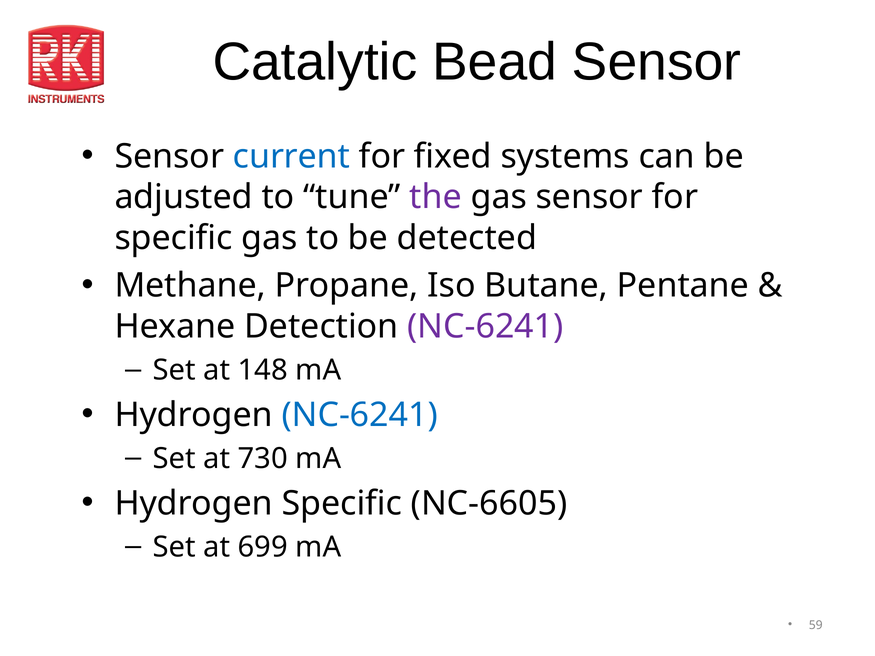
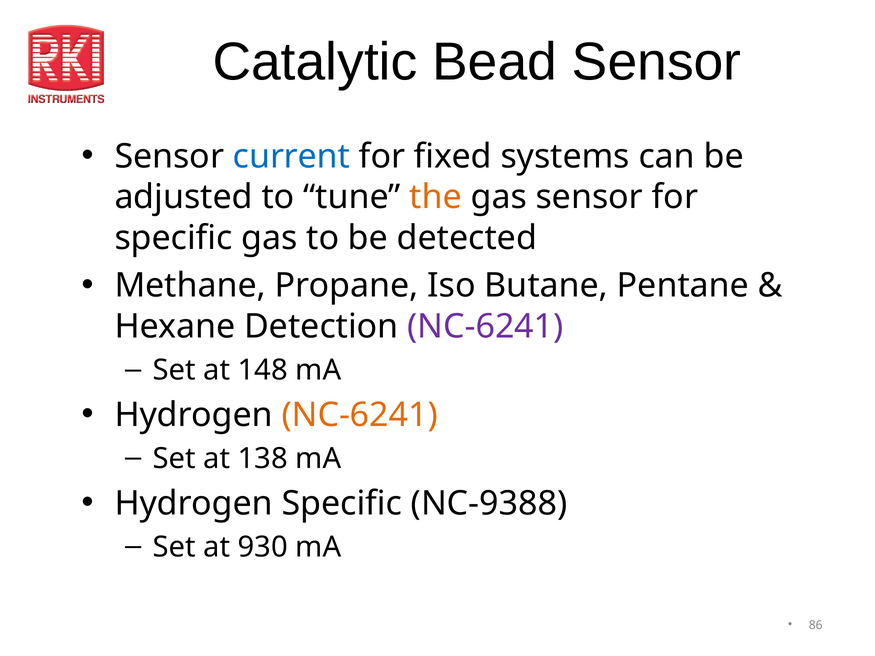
the colour: purple -> orange
NC-6241 at (360, 415) colour: blue -> orange
730: 730 -> 138
NC-6605: NC-6605 -> NC-9388
699: 699 -> 930
59: 59 -> 86
